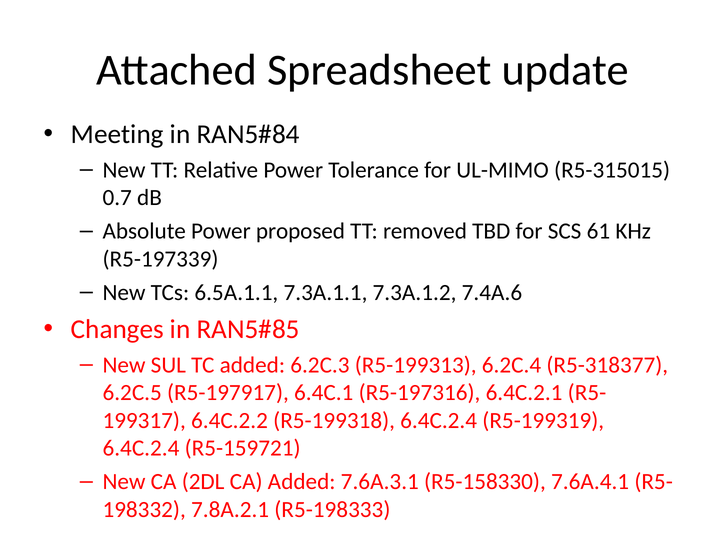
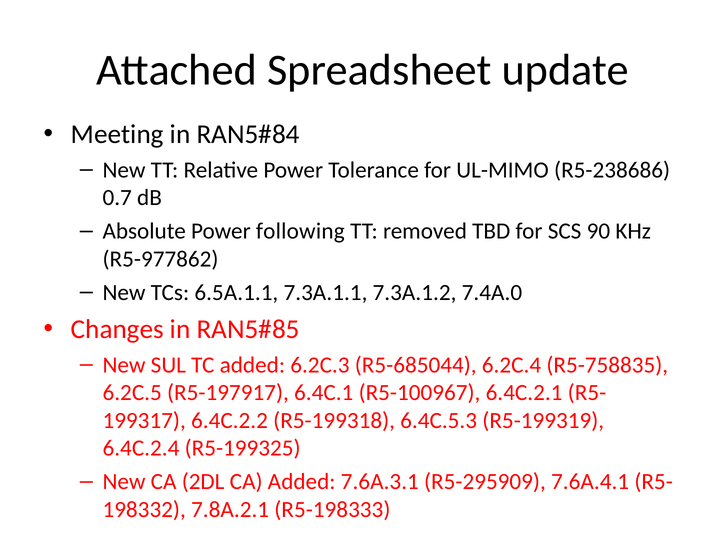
R5-315015: R5-315015 -> R5-238686
proposed: proposed -> following
61: 61 -> 90
R5-197339: R5-197339 -> R5-977862
7.4A.6: 7.4A.6 -> 7.4A.0
R5-199313: R5-199313 -> R5-685044
R5-318377: R5-318377 -> R5-758835
R5-197316: R5-197316 -> R5-100967
R5-199318 6.4C.2.4: 6.4C.2.4 -> 6.4C.5.3
R5-159721: R5-159721 -> R5-199325
R5-158330: R5-158330 -> R5-295909
